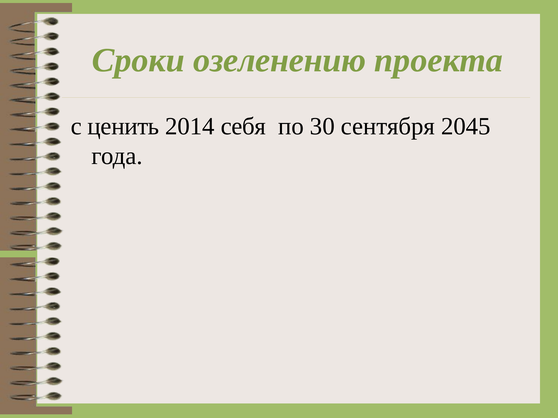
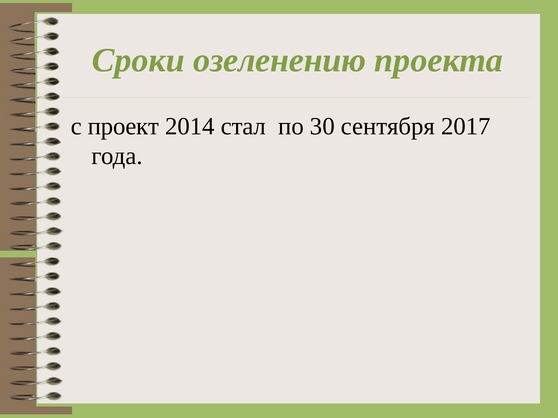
ценить: ценить -> проект
себя: себя -> стал
2045: 2045 -> 2017
